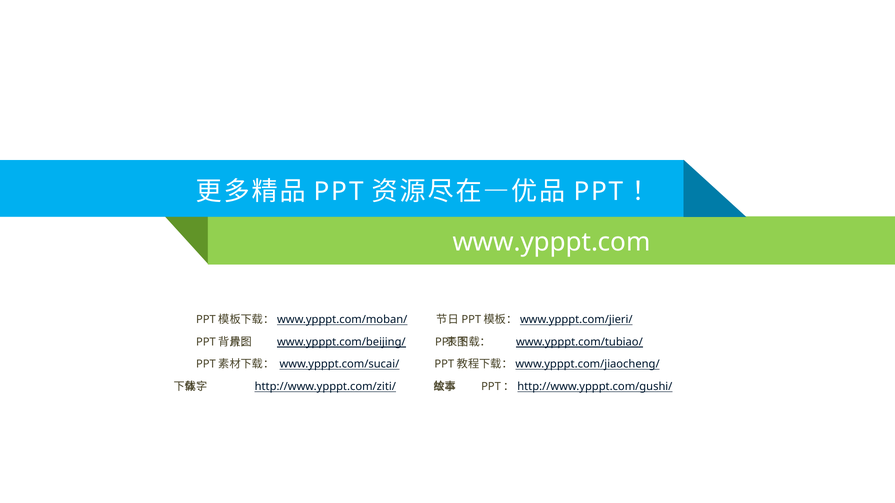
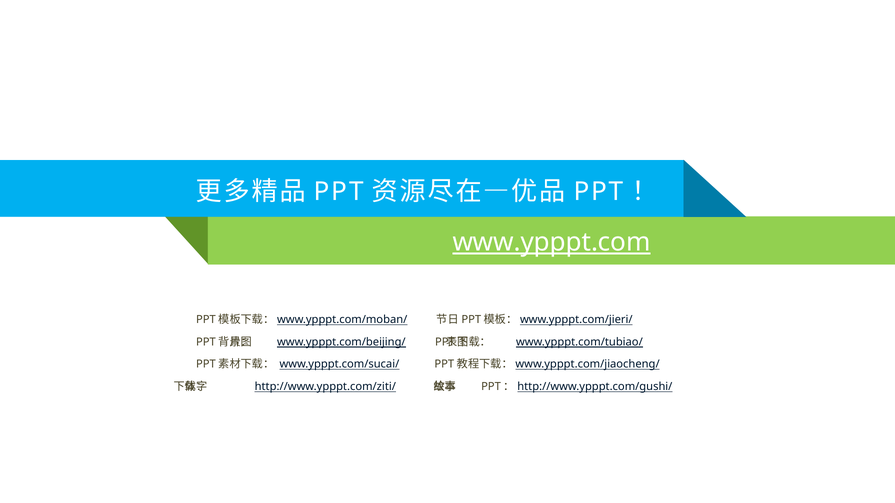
www.ypppt.com underline: none -> present
